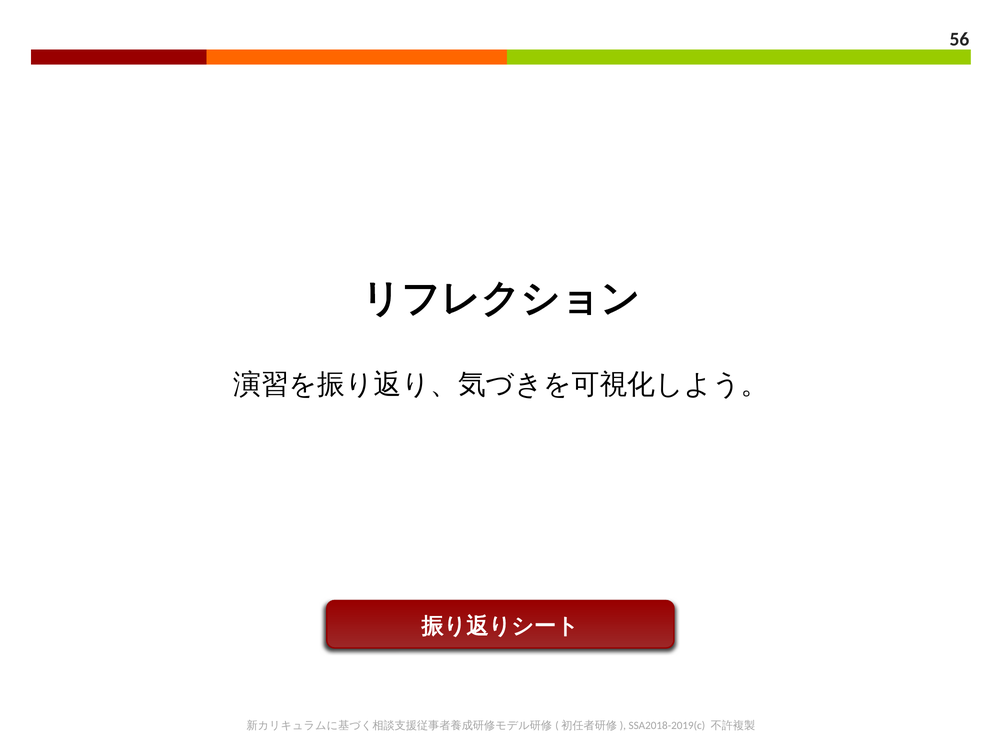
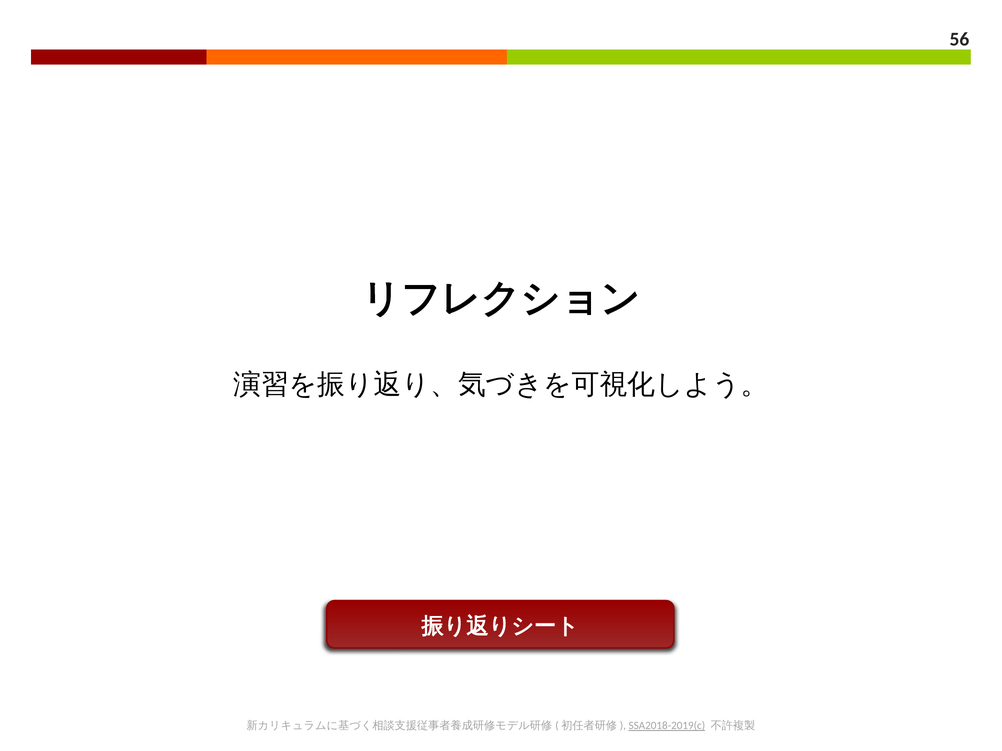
SSA2018-2019(c underline: none -> present
